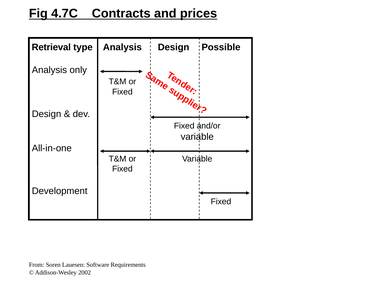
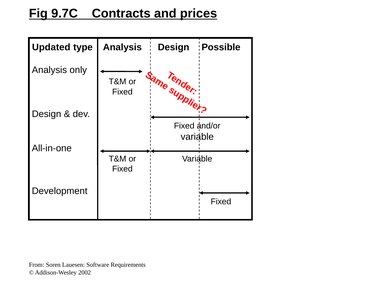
4.7C: 4.7C -> 9.7C
Retrieval: Retrieval -> Updated
